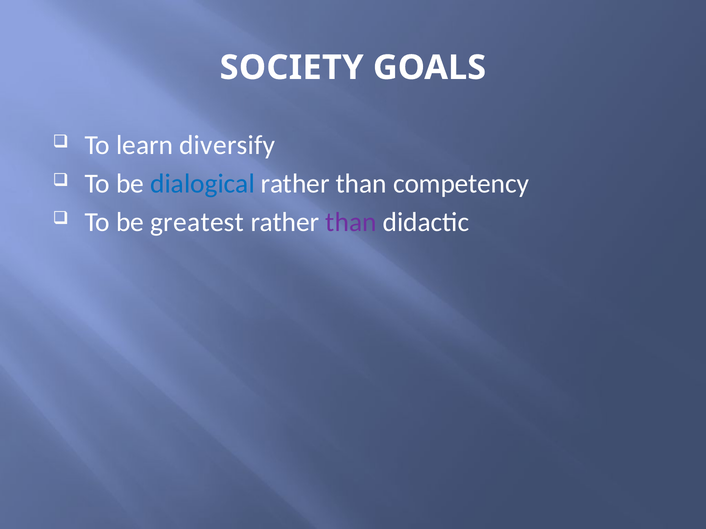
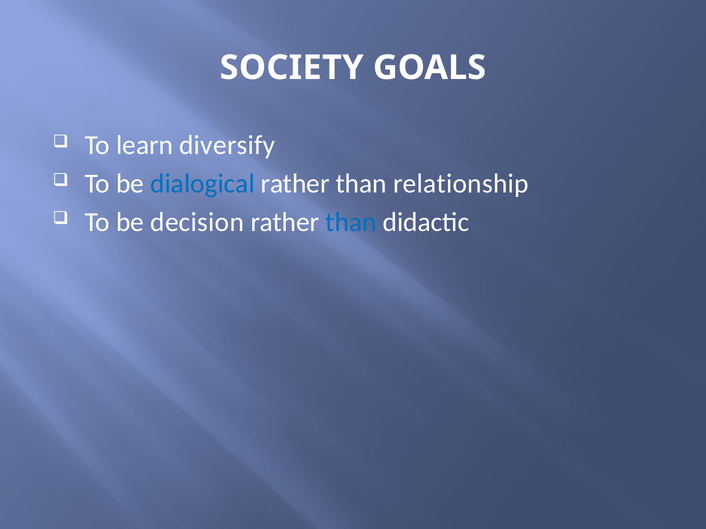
competency: competency -> relationship
greatest: greatest -> decision
than at (351, 222) colour: purple -> blue
